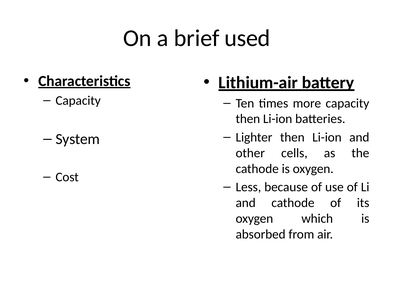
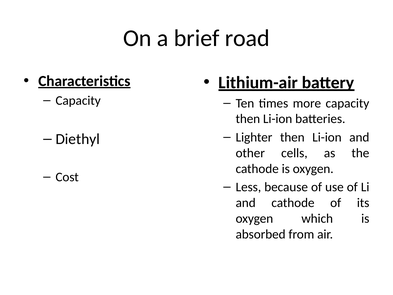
used: used -> road
System: System -> Diethyl
